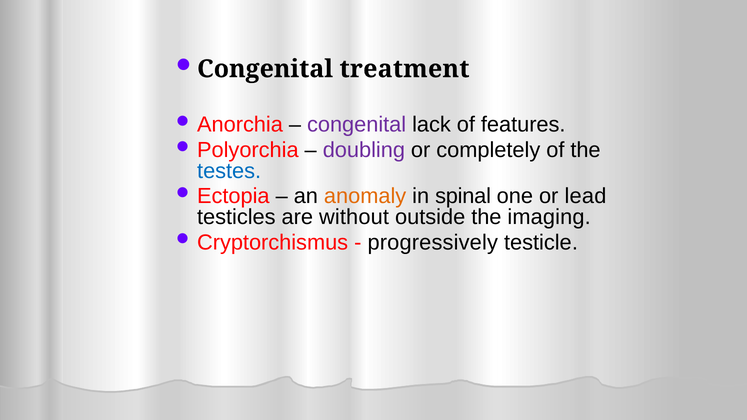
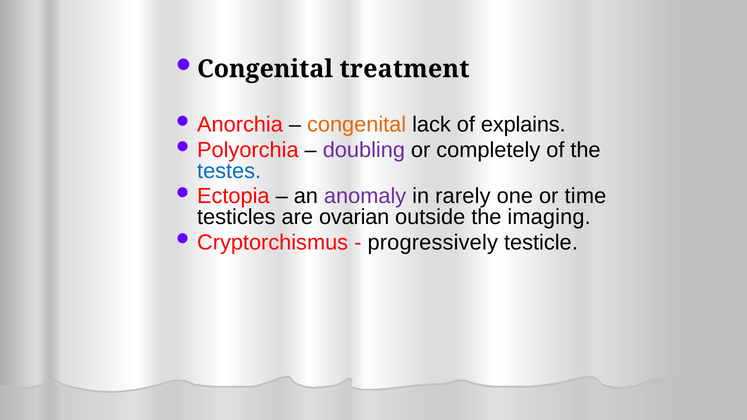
congenital at (357, 125) colour: purple -> orange
features: features -> explains
anomaly colour: orange -> purple
spinal: spinal -> rarely
lead: lead -> time
without: without -> ovarian
